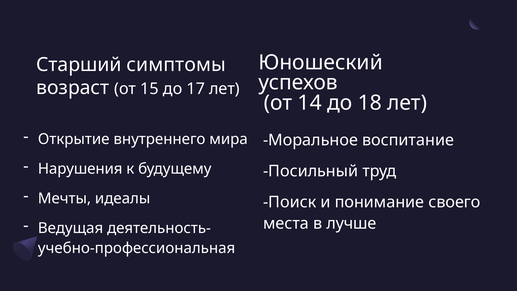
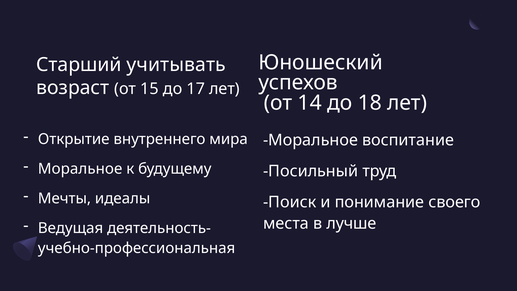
симптомы: симптомы -> учитывать
Нарушения at (80, 169): Нарушения -> Моральное
